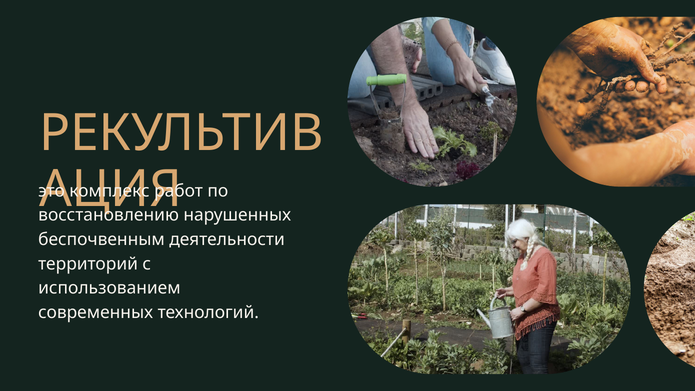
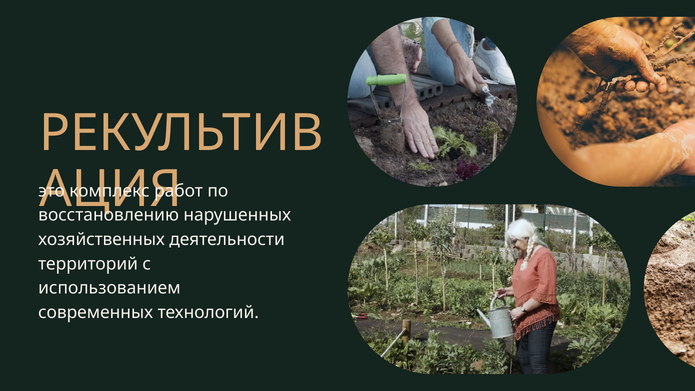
беспочвенным: беспочвенным -> хозяйственных
